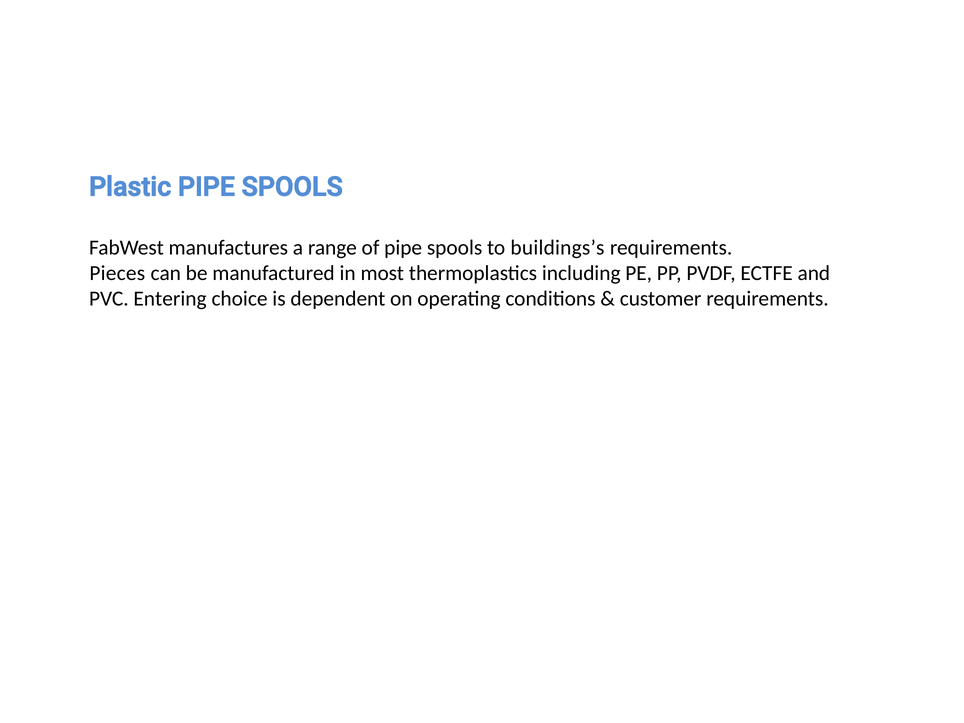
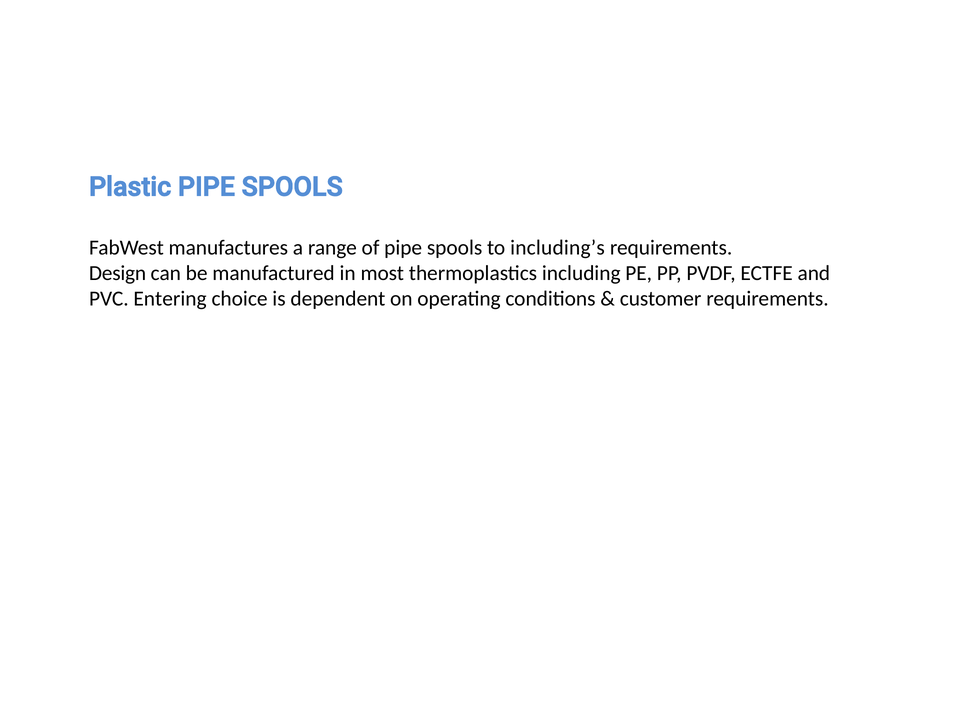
buildings’s: buildings’s -> including’s
Pieces: Pieces -> Design
